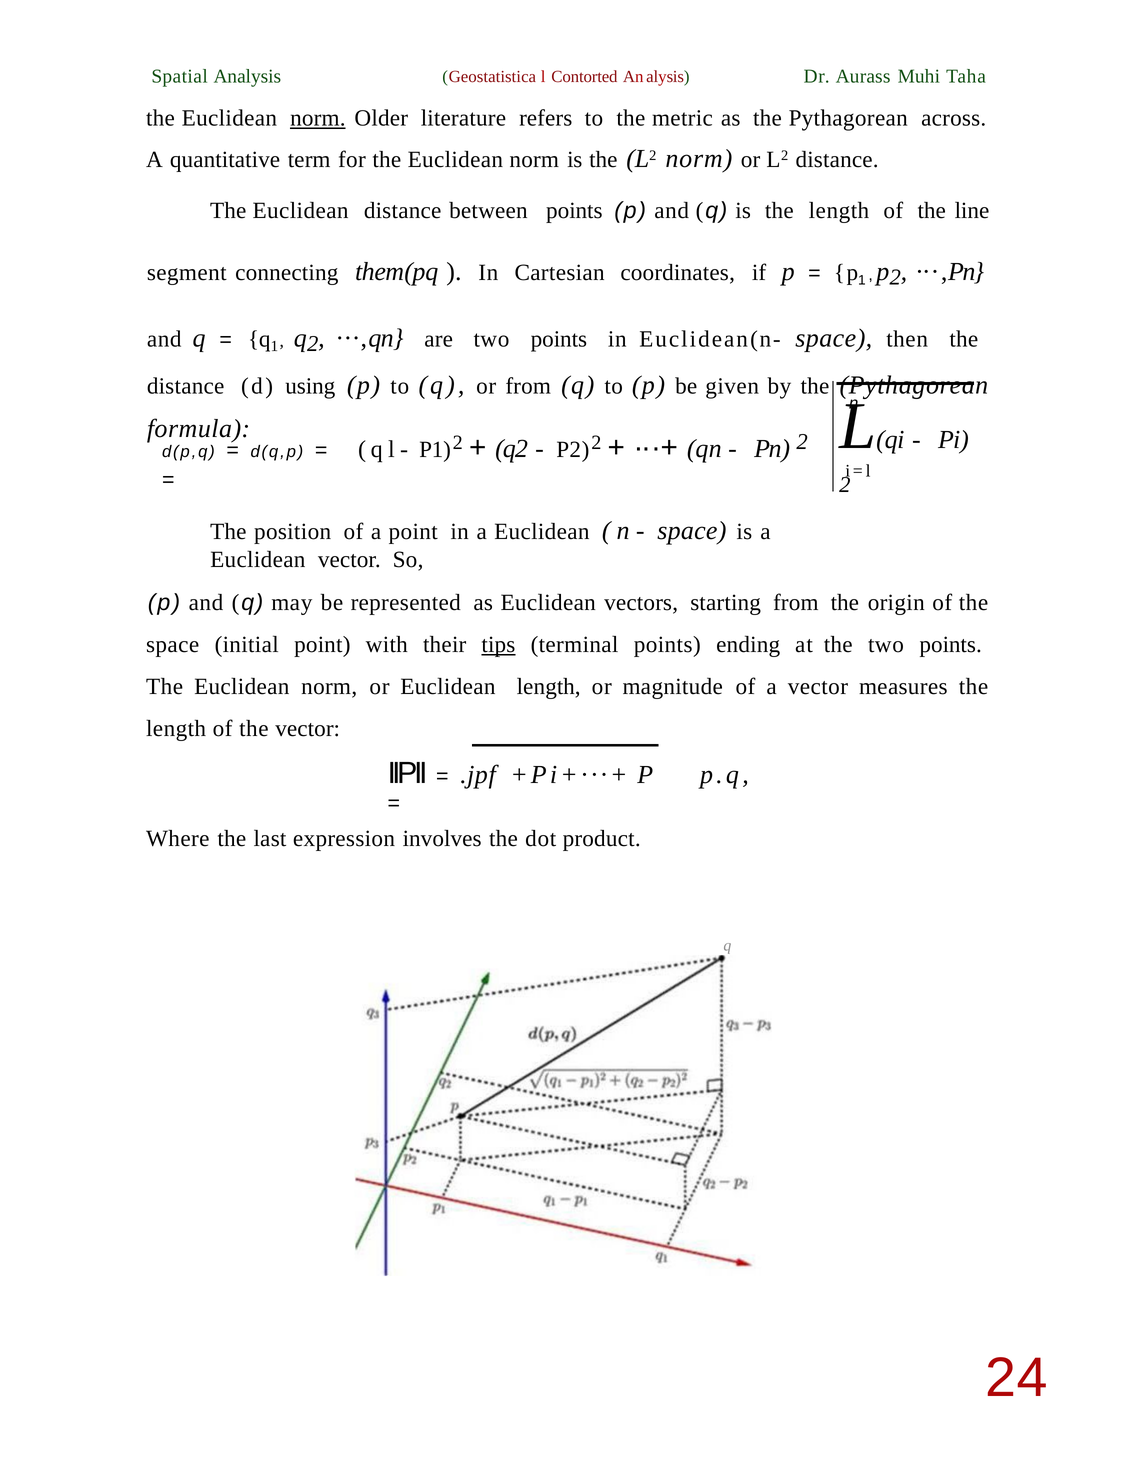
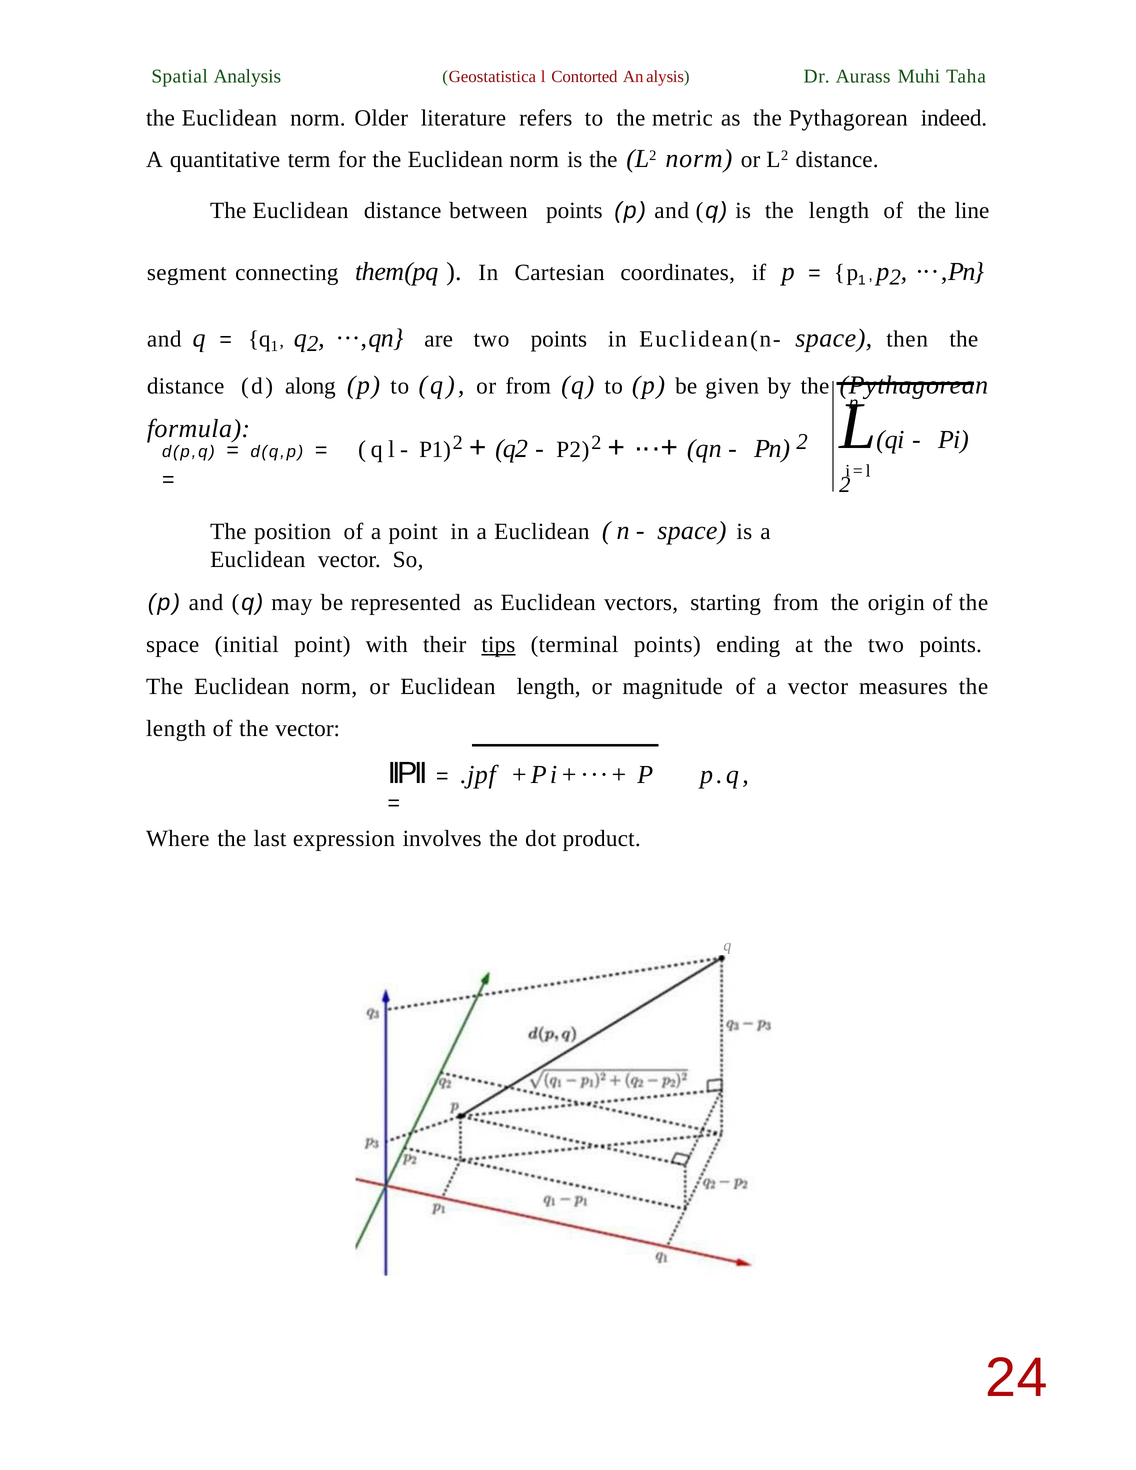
norm at (318, 118) underline: present -> none
across: across -> indeed
using: using -> along
